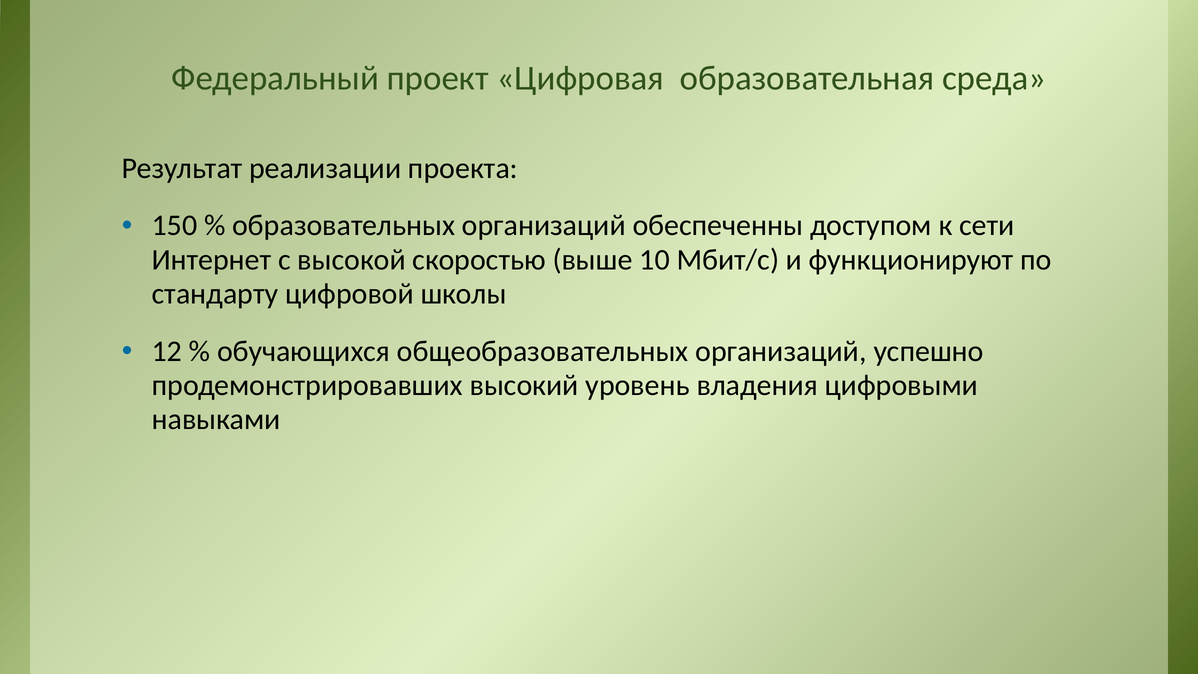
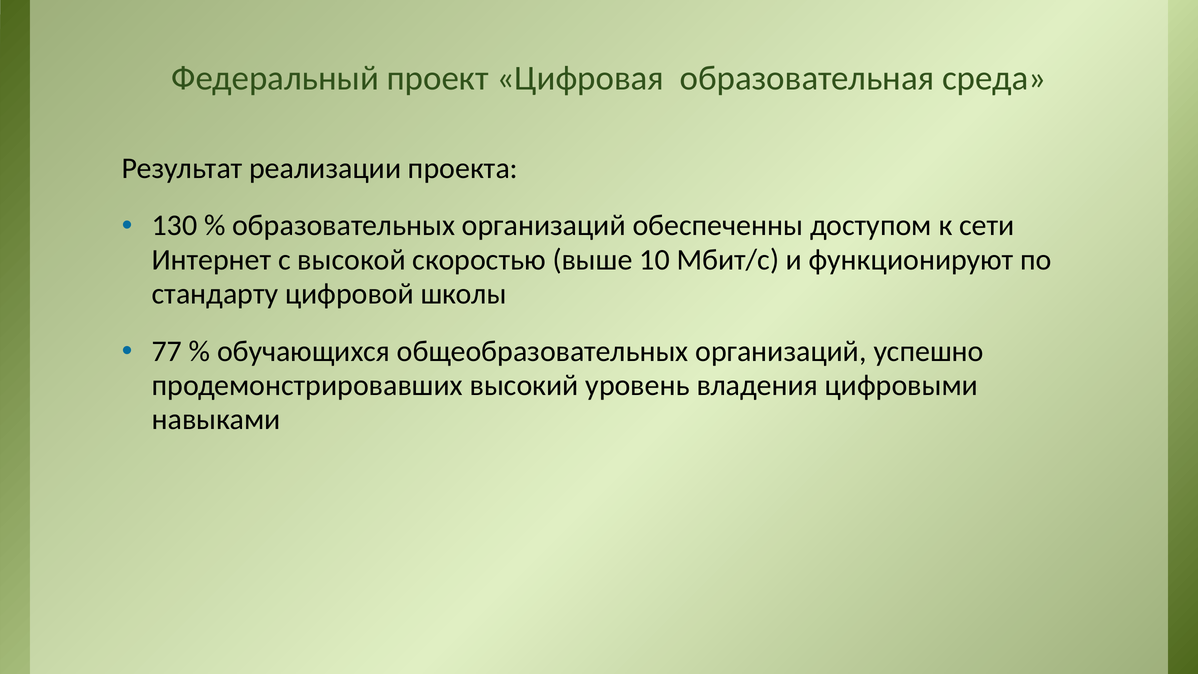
150: 150 -> 130
12: 12 -> 77
